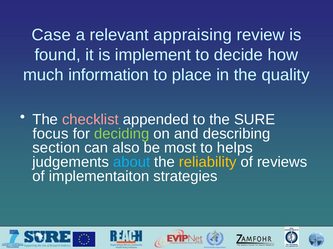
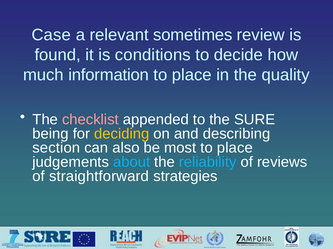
appraising: appraising -> sometimes
implement: implement -> conditions
focus: focus -> being
deciding colour: light green -> yellow
helps at (235, 148): helps -> place
reliability colour: yellow -> light blue
implementaiton: implementaiton -> straightforward
